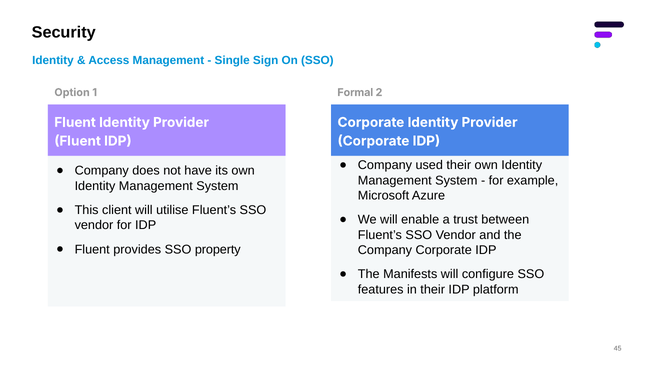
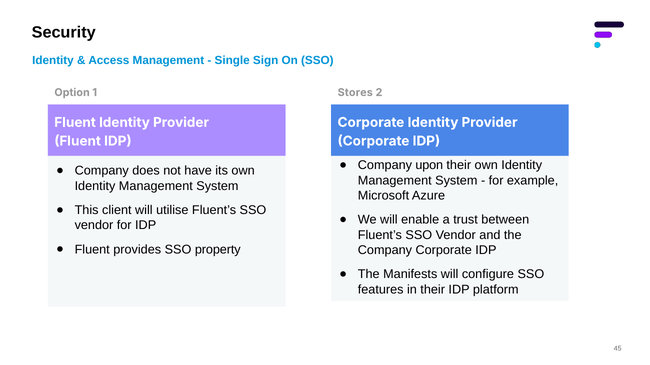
Formal: Formal -> Stores
used: used -> upon
